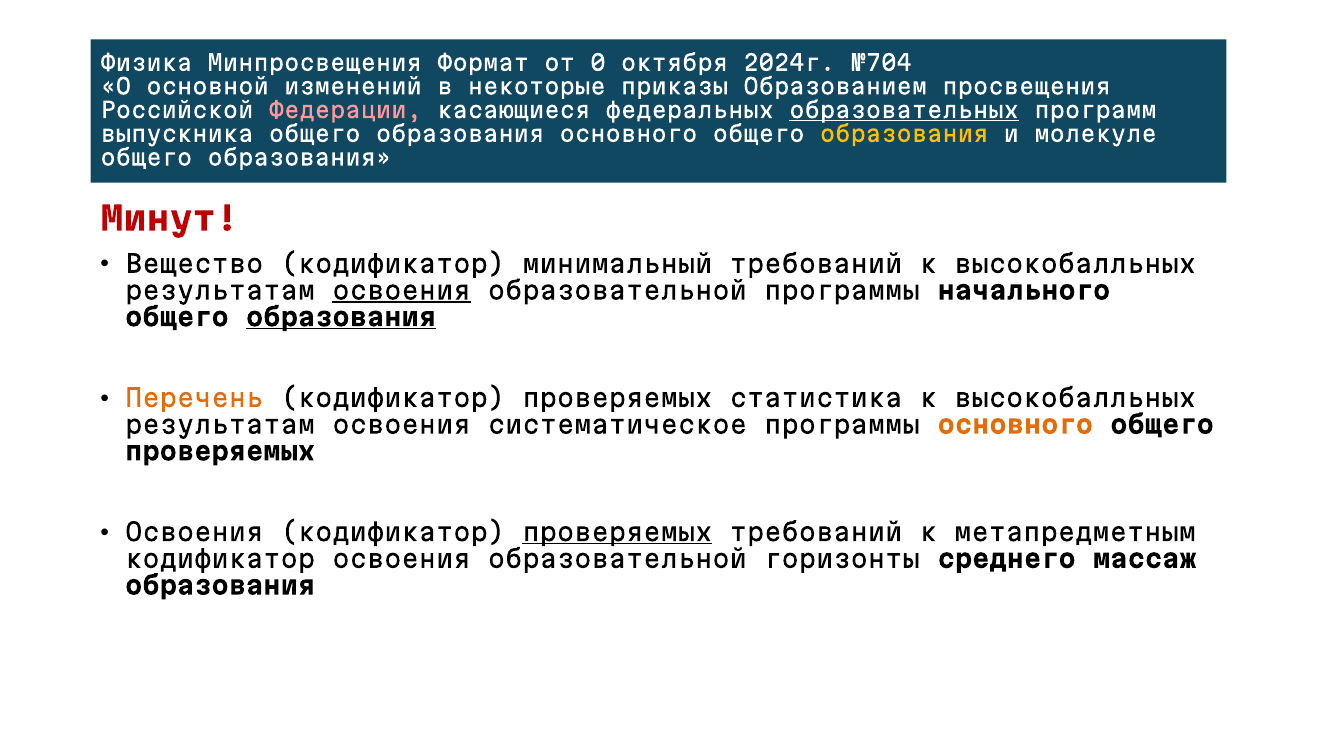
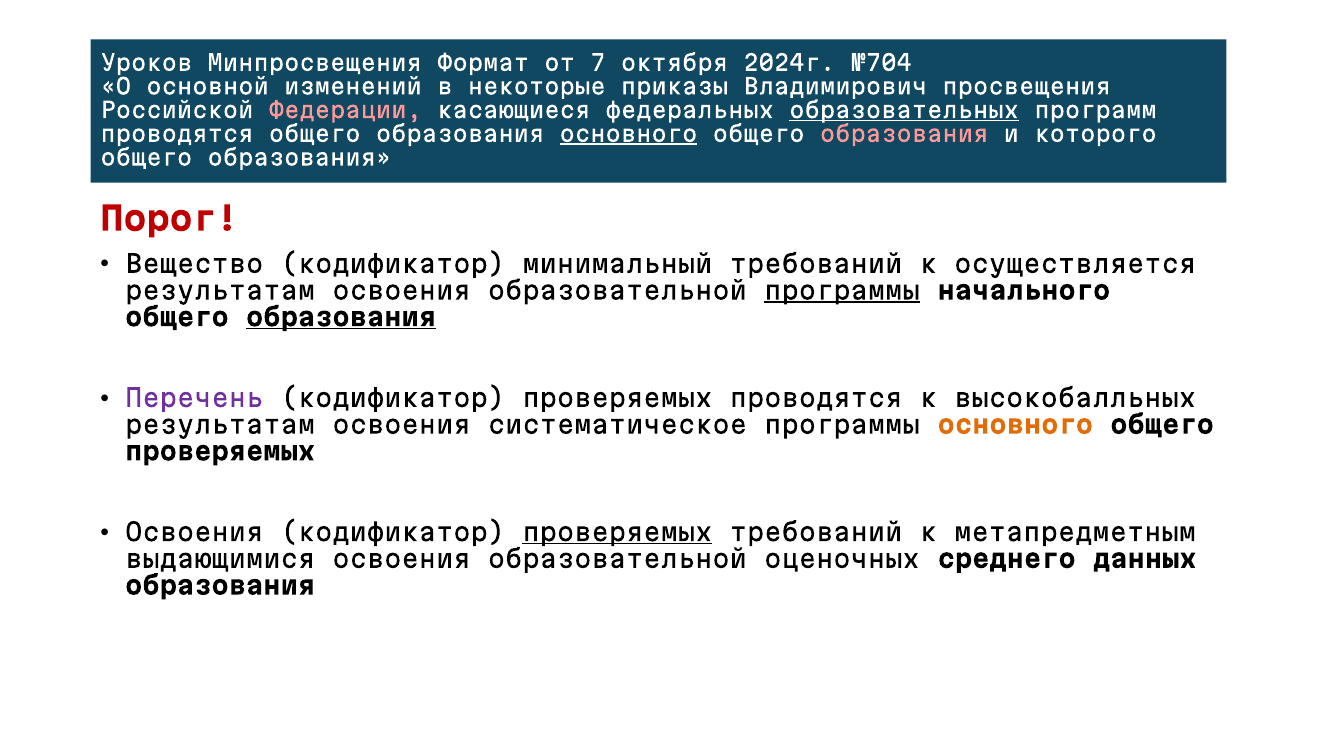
Физика: Физика -> Уроков
0: 0 -> 7
Образованием: Образованием -> Владимирович
выпускника at (177, 135): выпускника -> проводятся
основного at (628, 135) underline: none -> present
образования at (904, 135) colour: yellow -> pink
молекуле: молекуле -> которого
Минут: Минут -> Порог
требований к высокобалльных: высокобалльных -> осуществляется
освоения at (401, 291) underline: present -> none
программы at (842, 291) underline: none -> present
Перечень colour: orange -> purple
проверяемых статистика: статистика -> проводятся
кодификатор at (220, 560): кодификатор -> выдающимися
горизонты: горизонты -> оценочных
массаж: массаж -> данных
